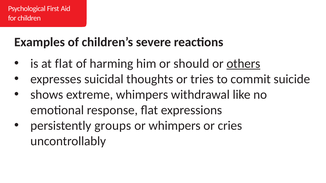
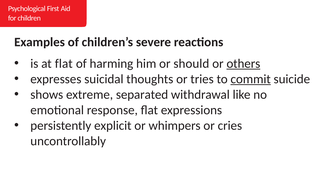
commit underline: none -> present
extreme whimpers: whimpers -> separated
groups: groups -> explicit
